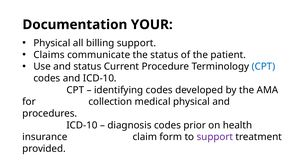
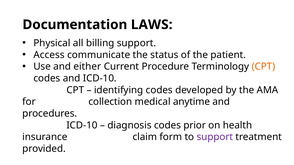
YOUR: YOUR -> LAWS
Claims: Claims -> Access
and status: status -> either
CPT at (263, 67) colour: blue -> orange
medical physical: physical -> anytime
